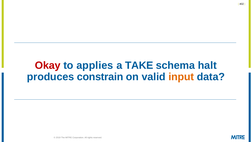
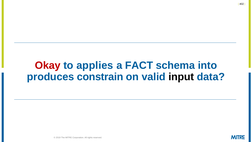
TAKE: TAKE -> FACT
halt: halt -> into
input colour: orange -> black
